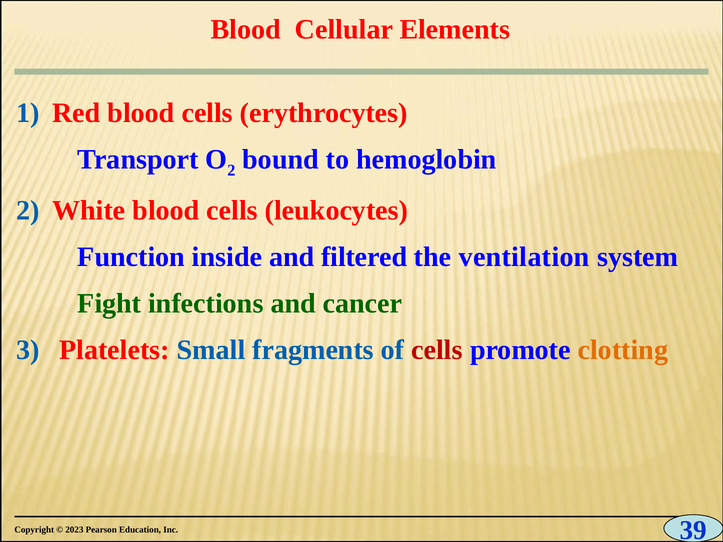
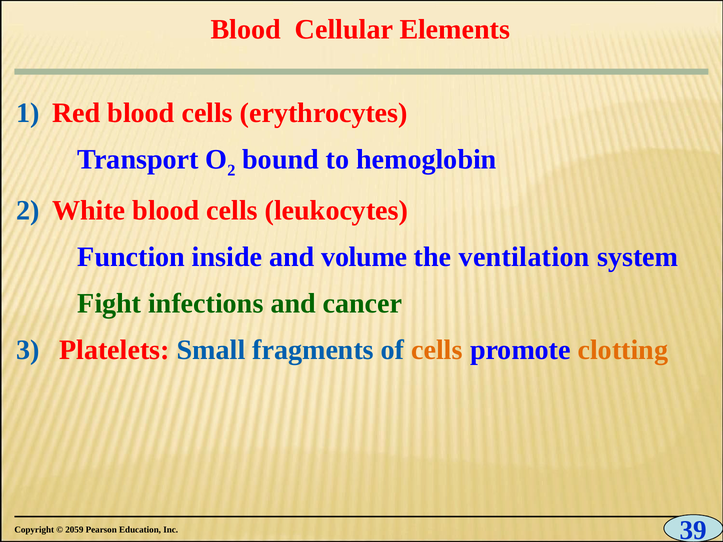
filtered: filtered -> volume
cells at (437, 350) colour: red -> orange
2023: 2023 -> 2059
